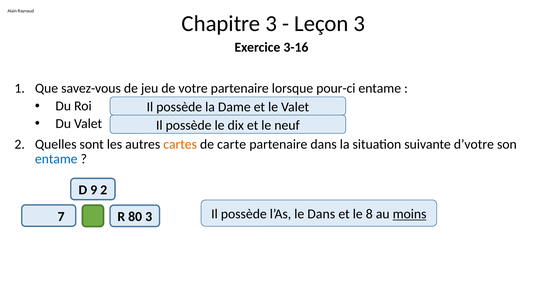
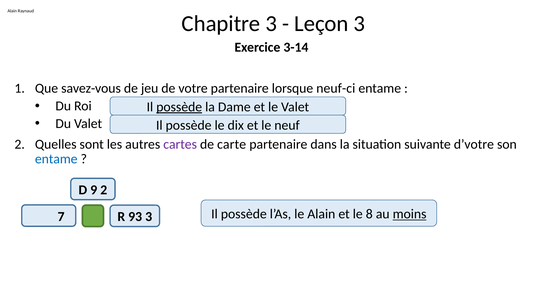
3-16: 3-16 -> 3-14
pour-ci: pour-ci -> neuf-ci
possède at (179, 107) underline: none -> present
cartes colour: orange -> purple
80: 80 -> 93
le Dans: Dans -> Alain
